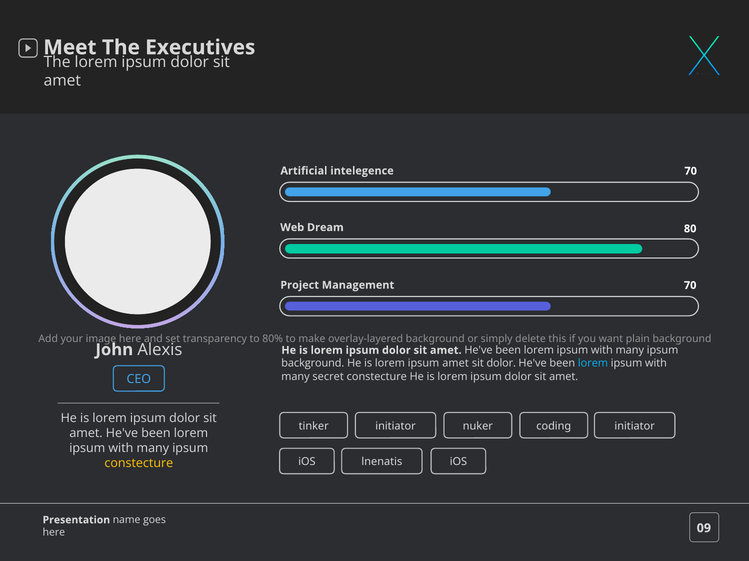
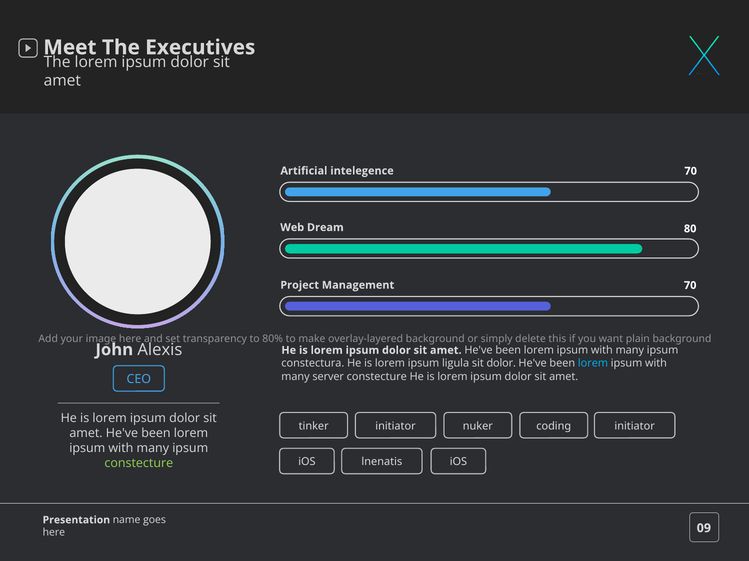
background at (313, 364): background -> constectura
ipsum amet: amet -> ligula
secret: secret -> server
constecture at (139, 464) colour: yellow -> light green
